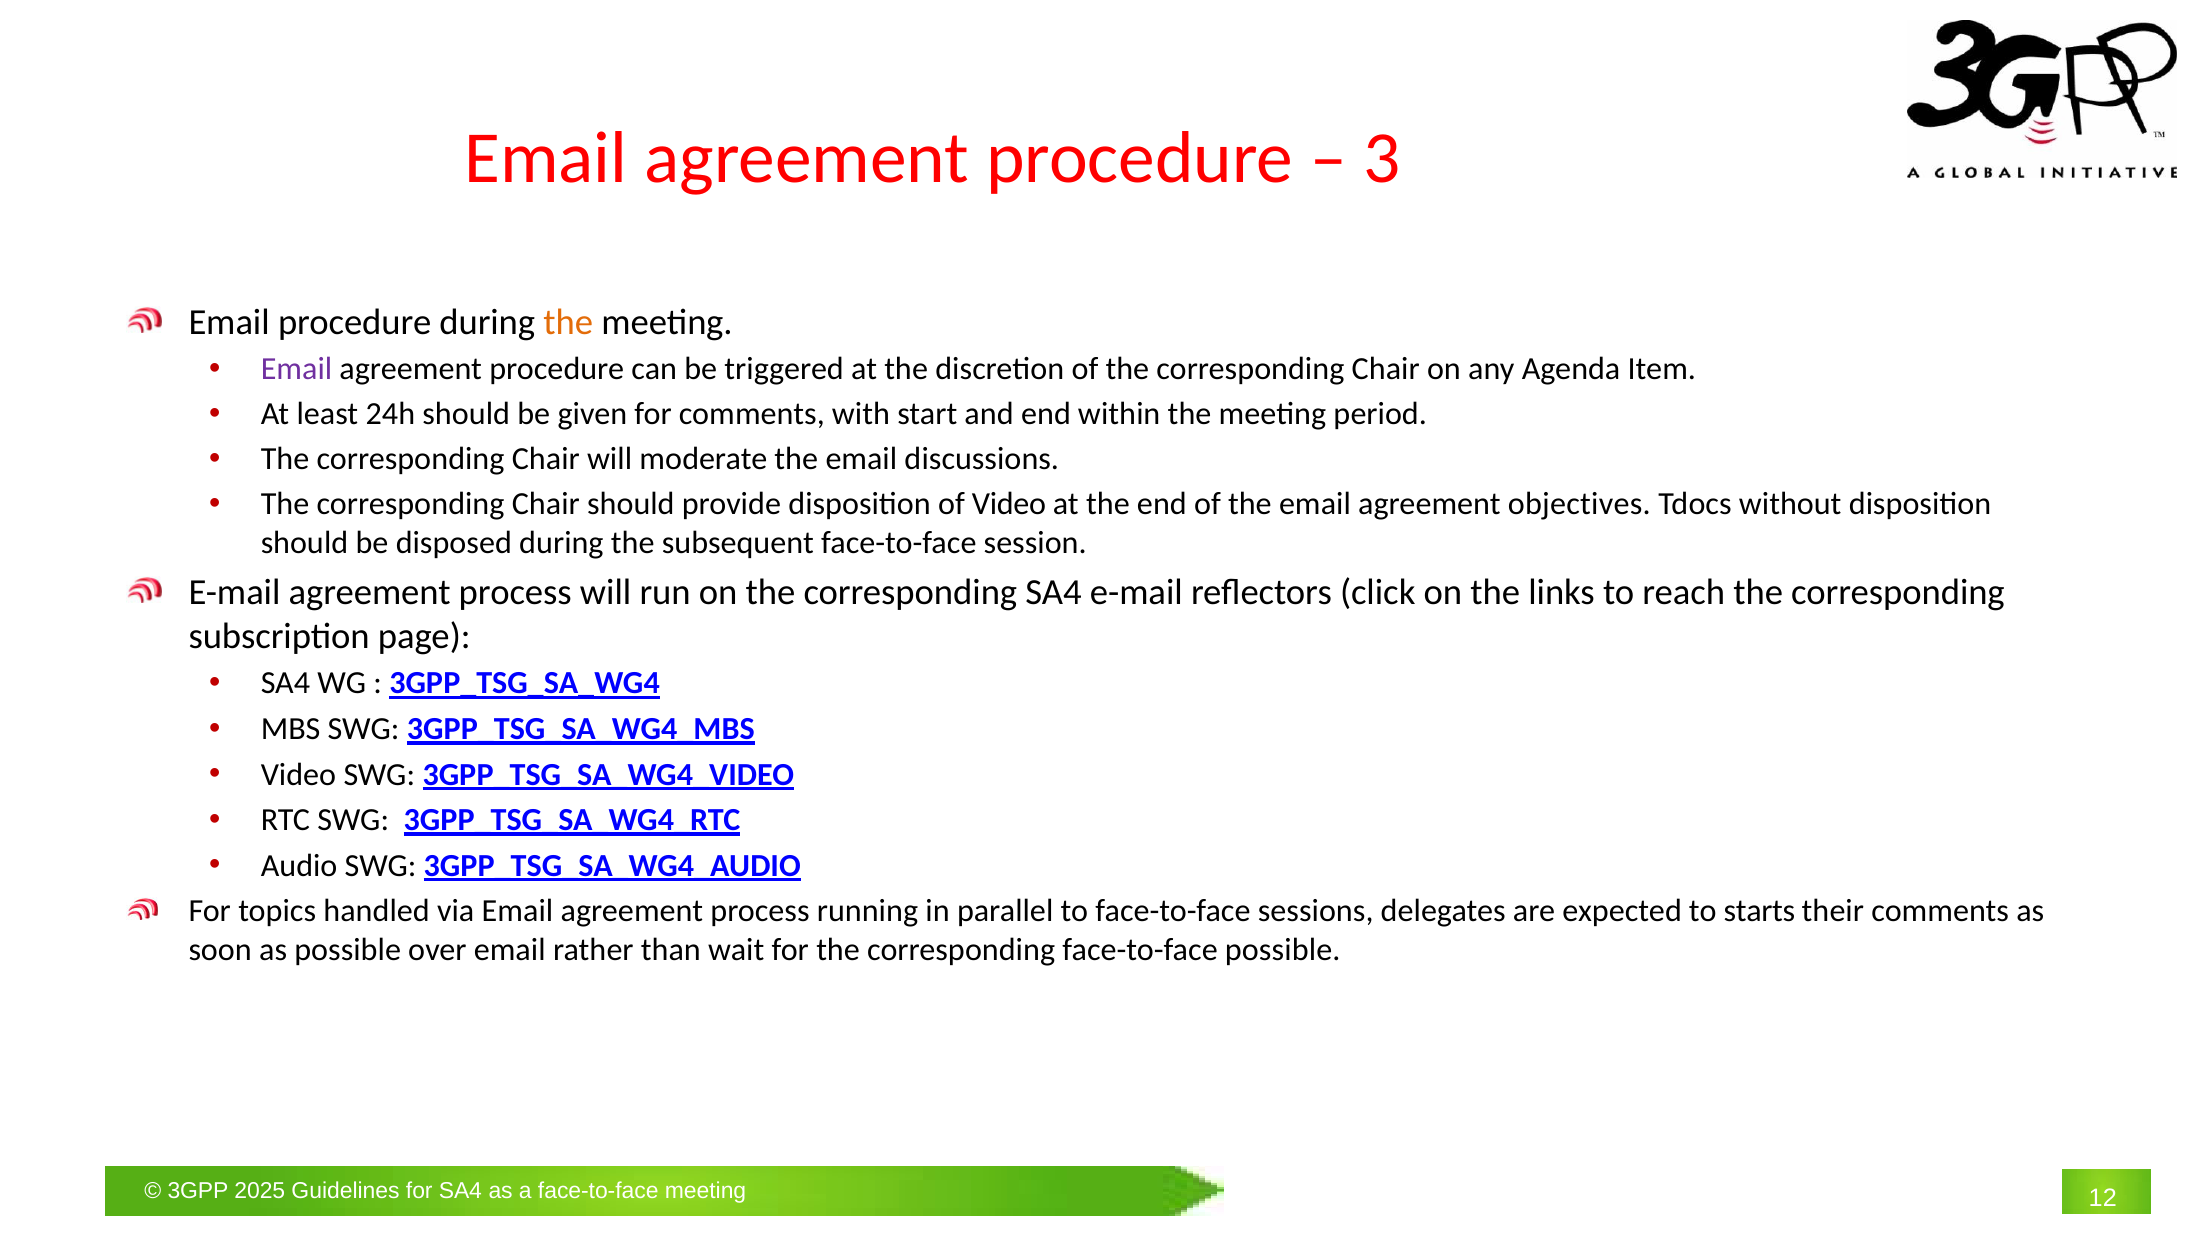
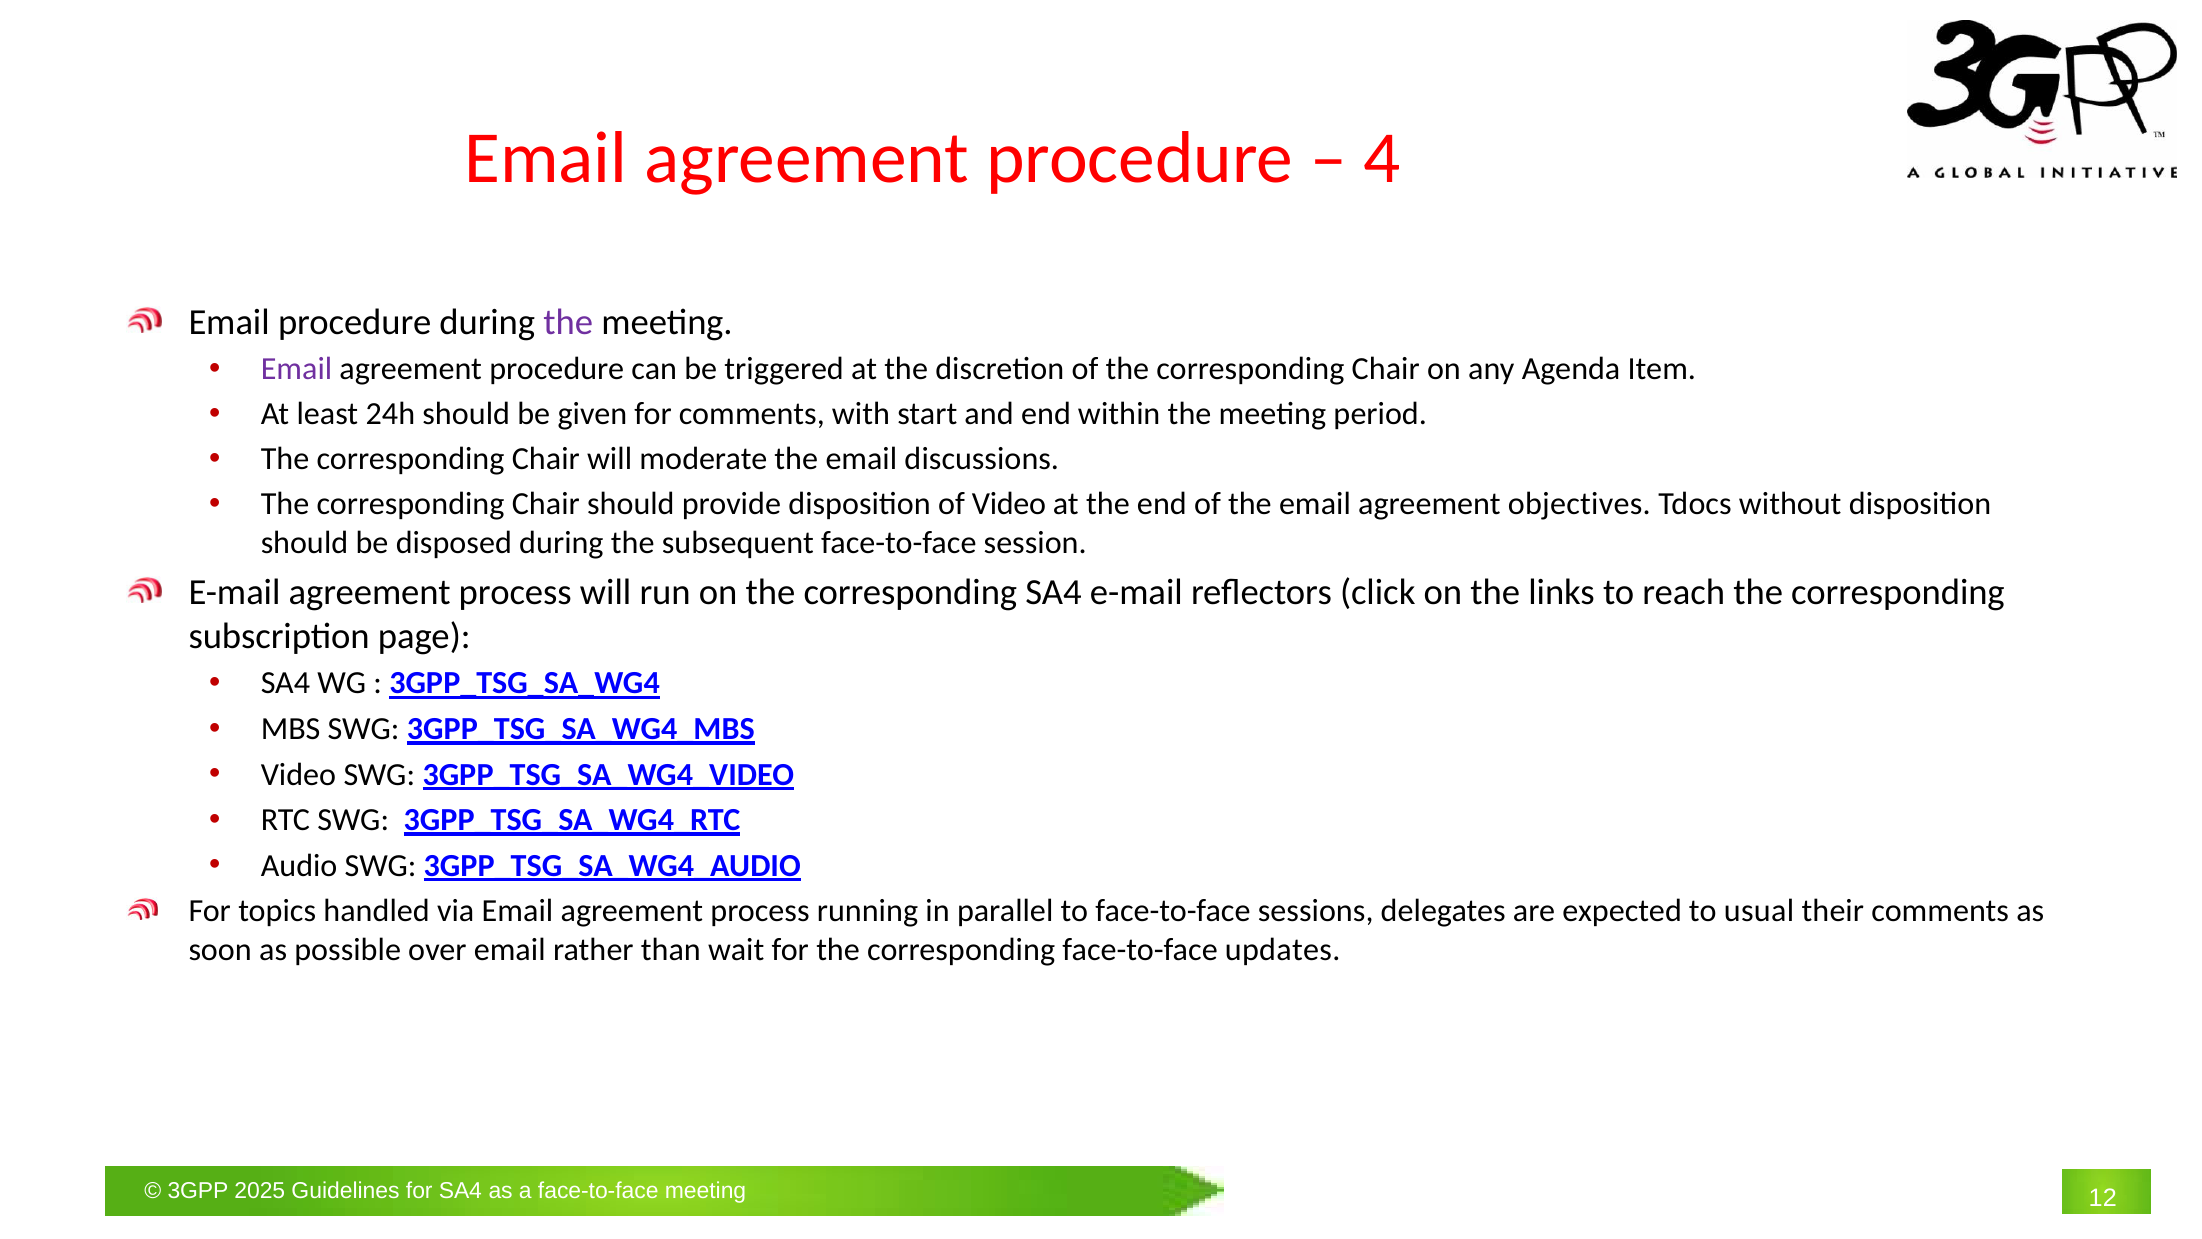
3: 3 -> 4
the at (568, 322) colour: orange -> purple
starts: starts -> usual
face-to-face possible: possible -> updates
